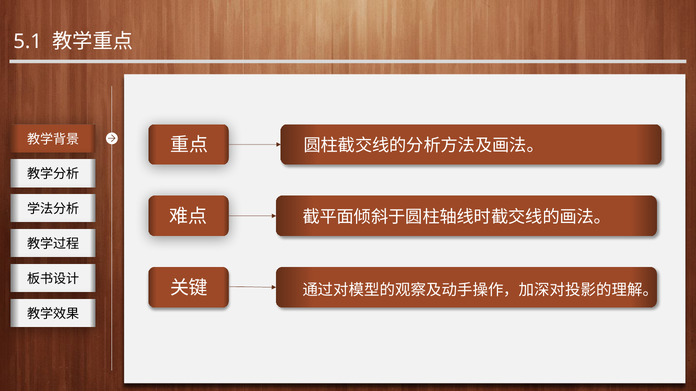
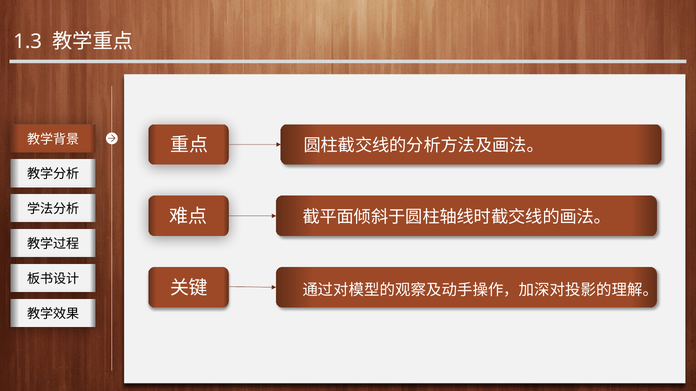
5.1: 5.1 -> 1.3
